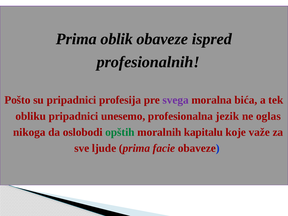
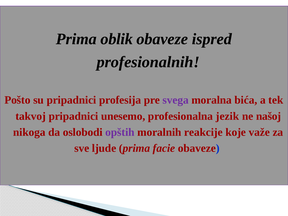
obliku: obliku -> takvoj
oglas: oglas -> našoj
opštih colour: green -> purple
kapitalu: kapitalu -> reakcije
